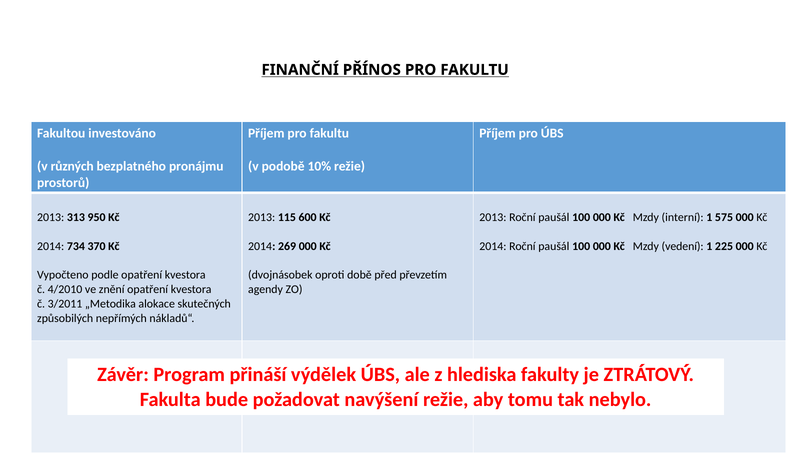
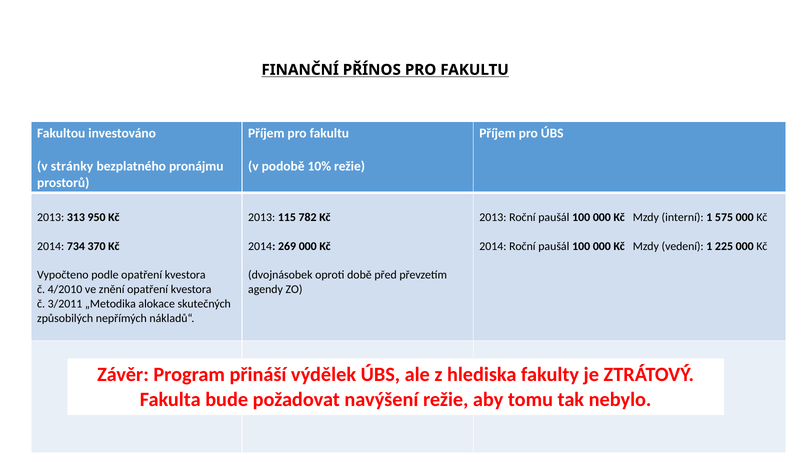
různých: různých -> stránky
600: 600 -> 782
